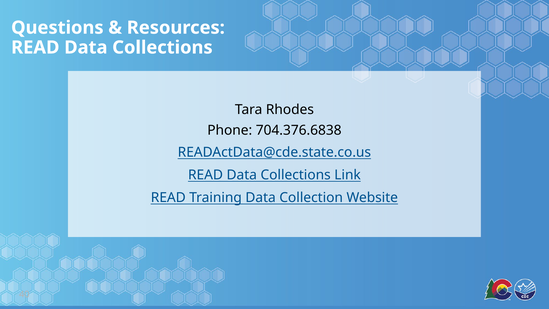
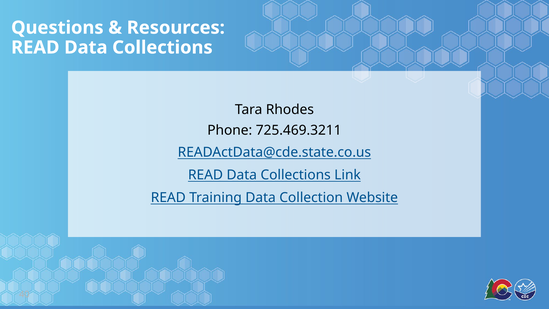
704.376.6838: 704.376.6838 -> 725.469.3211
